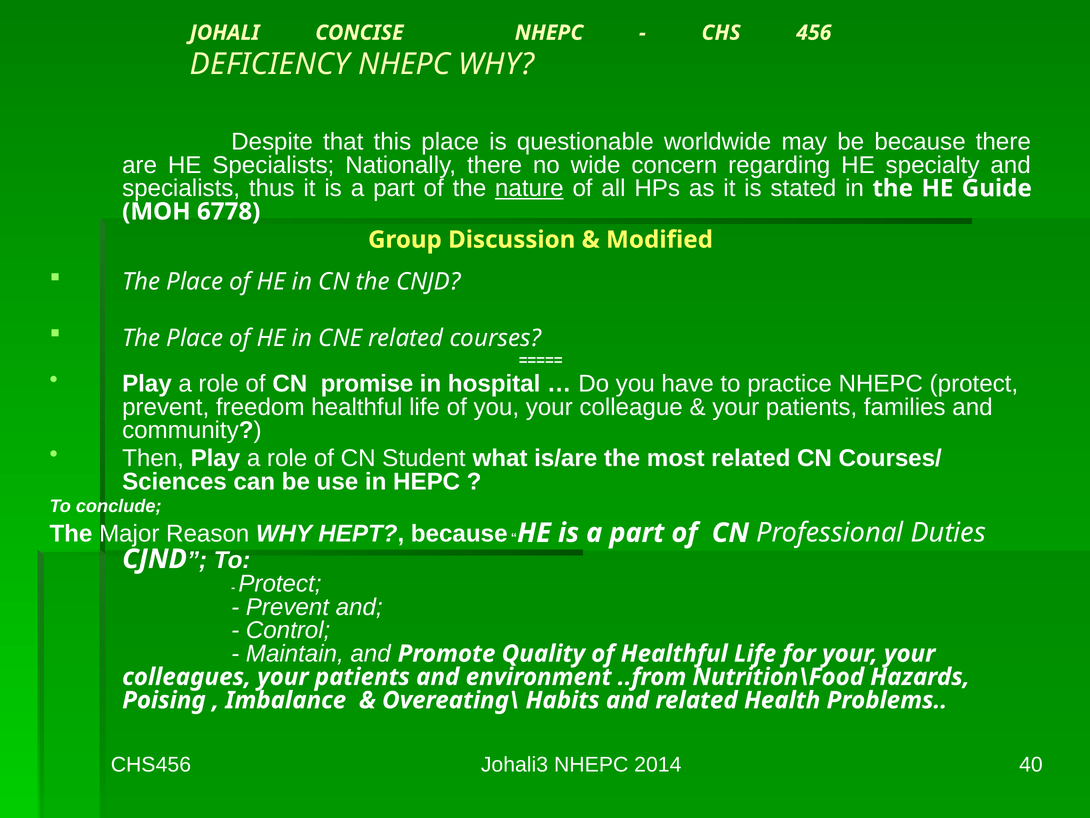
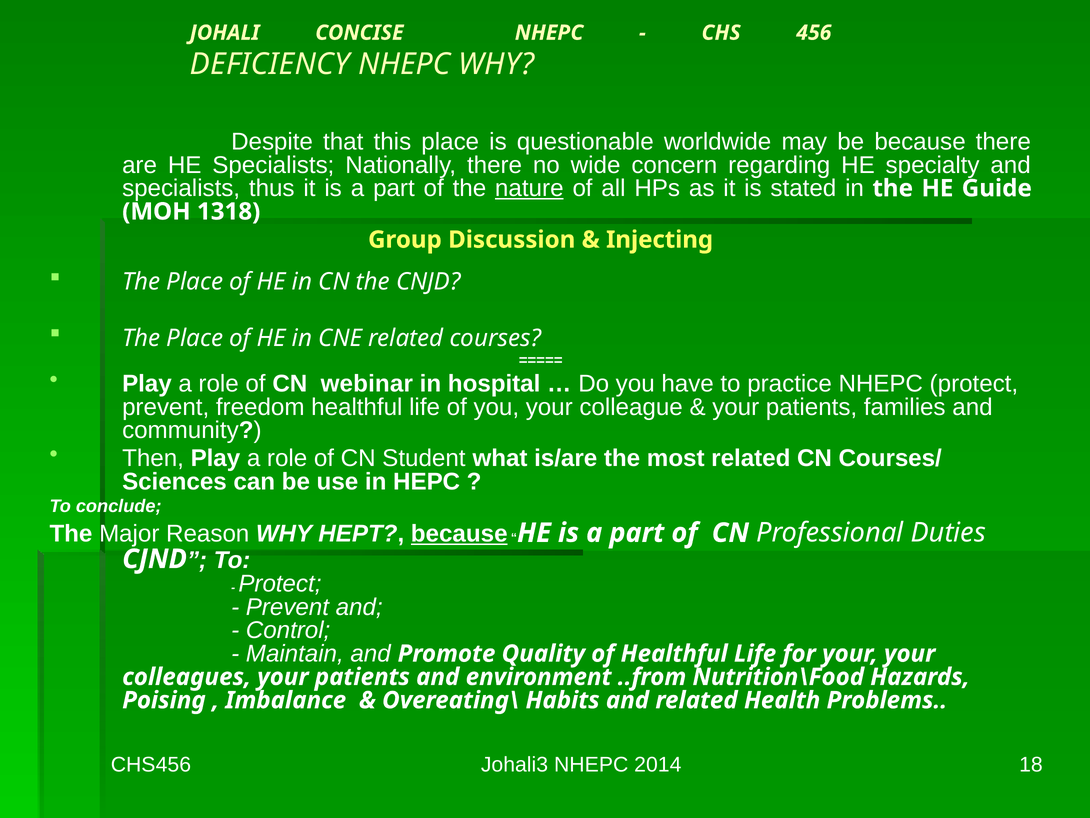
6778: 6778 -> 1318
Modified: Modified -> Injecting
promise: promise -> webinar
because at (459, 534) underline: none -> present
40: 40 -> 18
